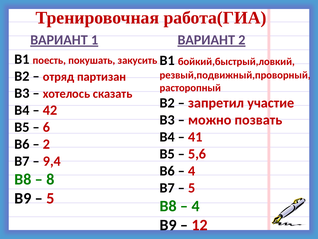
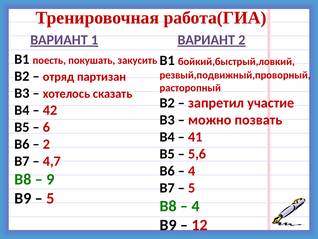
9,4: 9,4 -> 4,7
8: 8 -> 9
